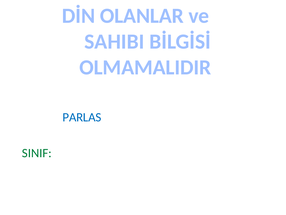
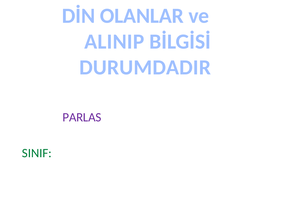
SAHIBI: SAHIBI -> ALINIP
OLMAMALIDIR: OLMAMALIDIR -> DURUMDADIR
PARLAS colour: blue -> purple
